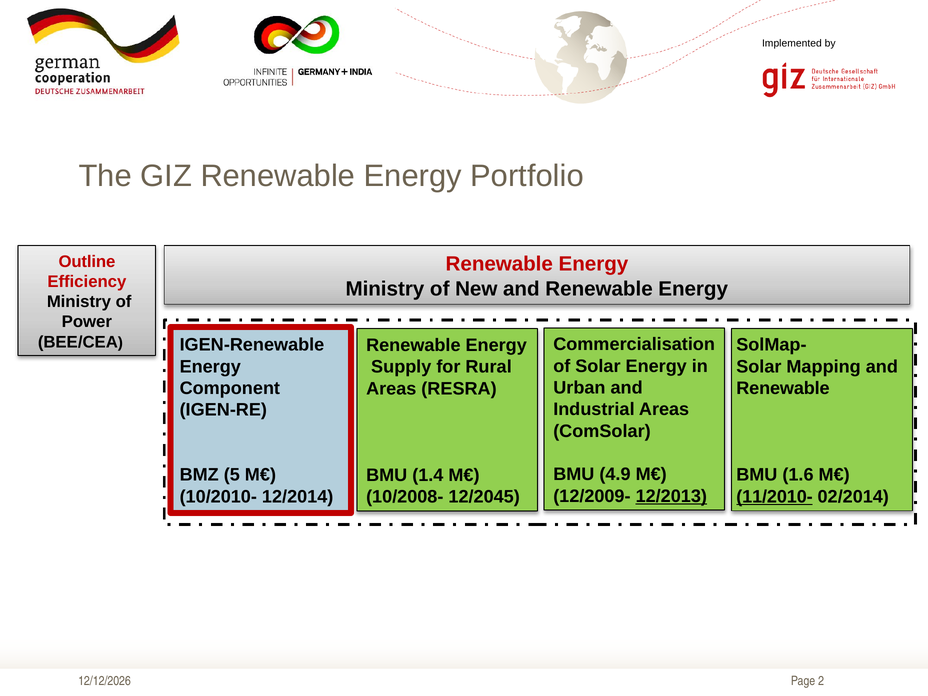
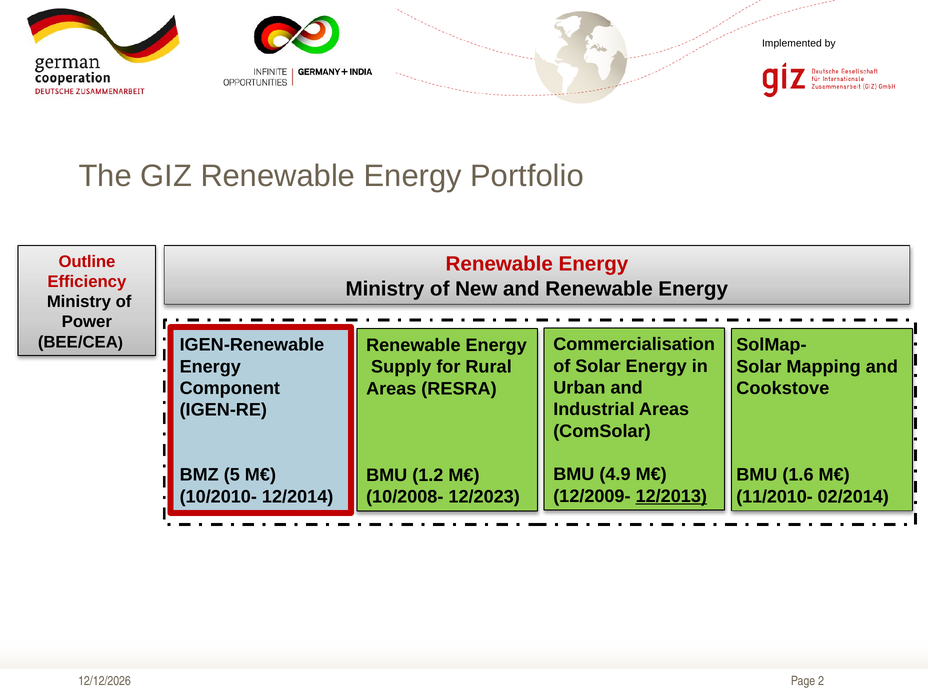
Renewable at (783, 388): Renewable -> Cookstove
1.4: 1.4 -> 1.2
11/2010- underline: present -> none
12/2045: 12/2045 -> 12/2023
